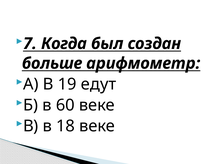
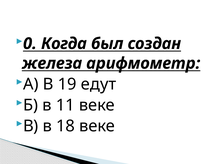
7: 7 -> 0
больше: больше -> железа
60: 60 -> 11
